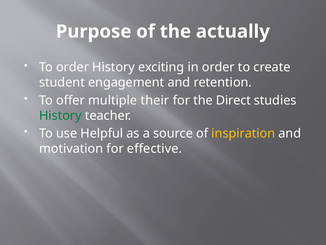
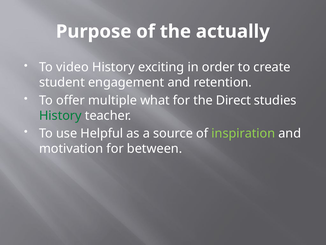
To order: order -> video
their: their -> what
inspiration colour: yellow -> light green
effective: effective -> between
